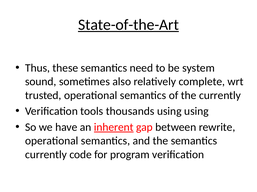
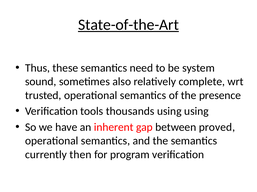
the currently: currently -> presence
inherent underline: present -> none
rewrite: rewrite -> proved
code: code -> then
